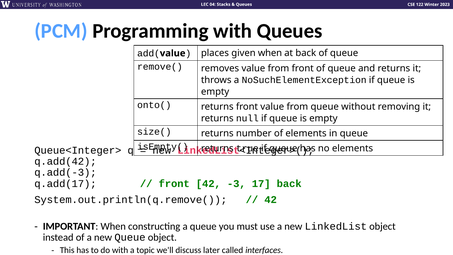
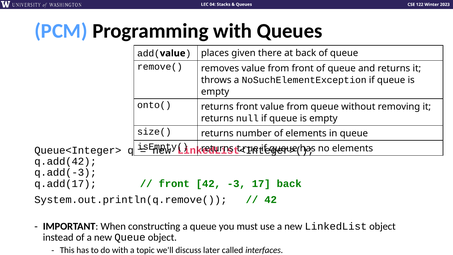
given when: when -> there
